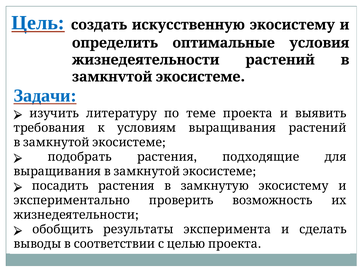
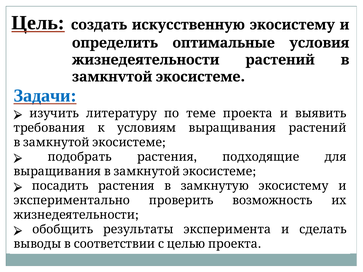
Цель colour: blue -> black
